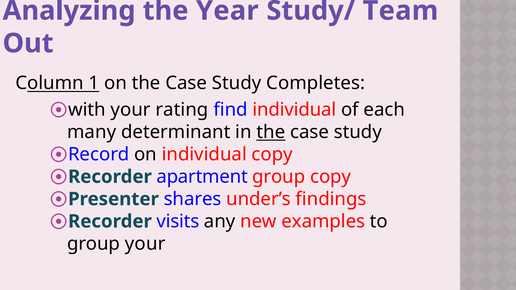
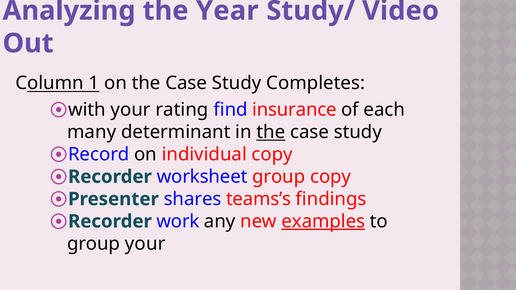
Team: Team -> Video
find individual: individual -> insurance
apartment: apartment -> worksheet
under’s: under’s -> teams’s
visits: visits -> work
examples underline: none -> present
